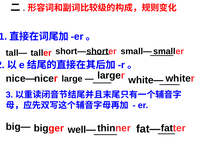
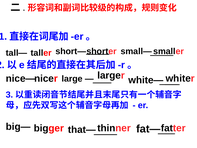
well—: well— -> that—
